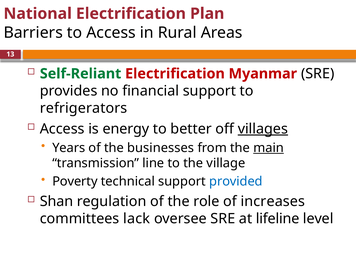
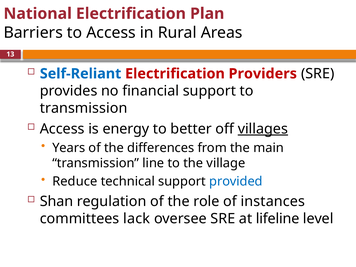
Self-Reliant colour: green -> blue
Myanmar: Myanmar -> Providers
refrigerators at (84, 108): refrigerators -> transmission
businesses: businesses -> differences
main underline: present -> none
Poverty: Poverty -> Reduce
increases: increases -> instances
